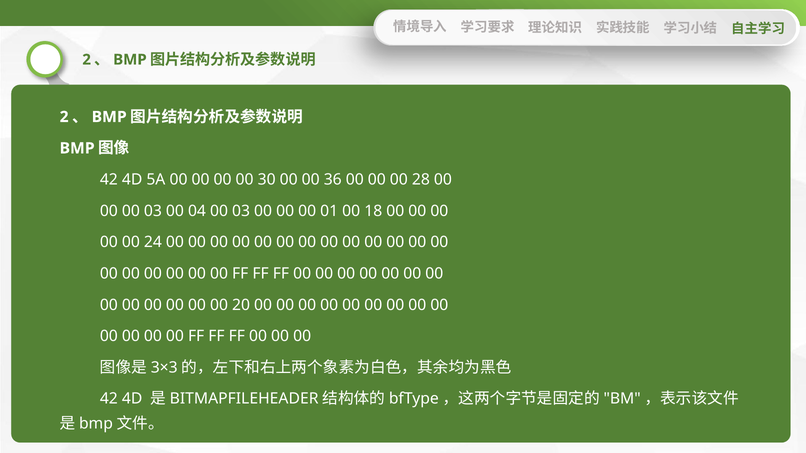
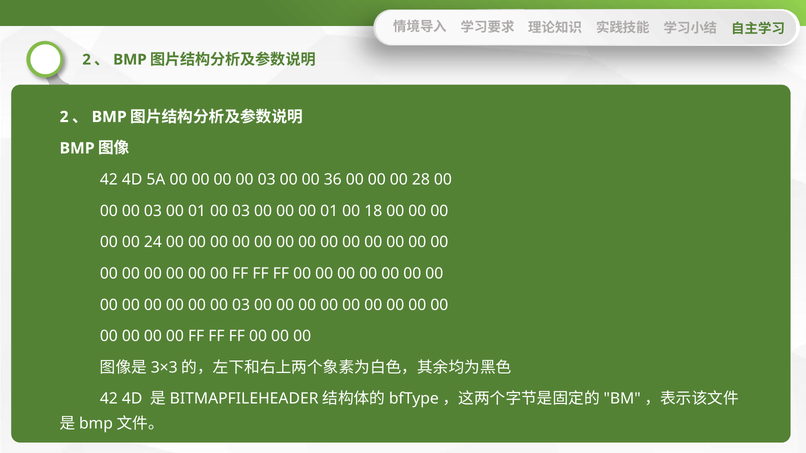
30 at (267, 180): 30 -> 03
03 00 04: 04 -> 01
20 at (241, 305): 20 -> 03
